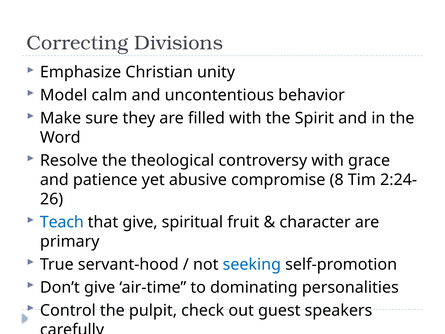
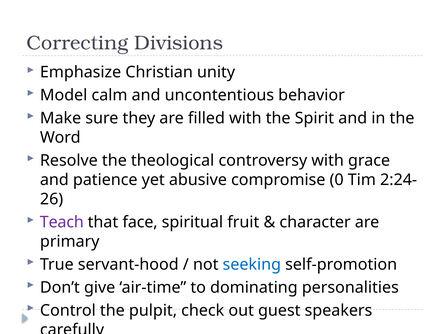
8: 8 -> 0
Teach colour: blue -> purple
that give: give -> face
